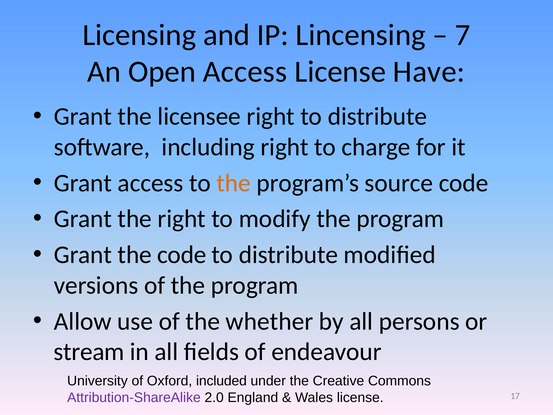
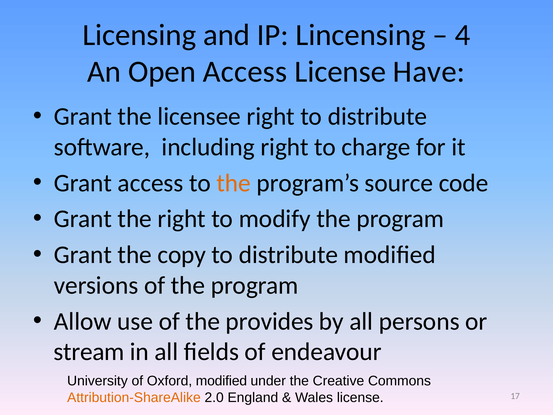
7: 7 -> 4
the code: code -> copy
whether: whether -> provides
Oxford included: included -> modified
Attribution-ShareAlike colour: purple -> orange
